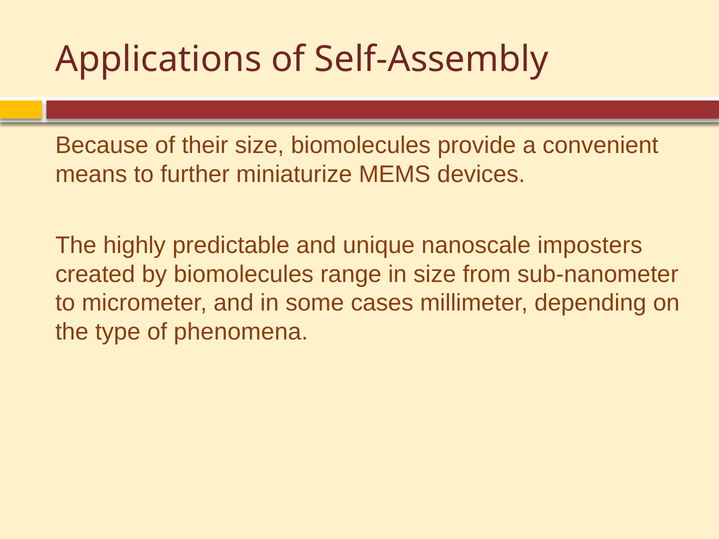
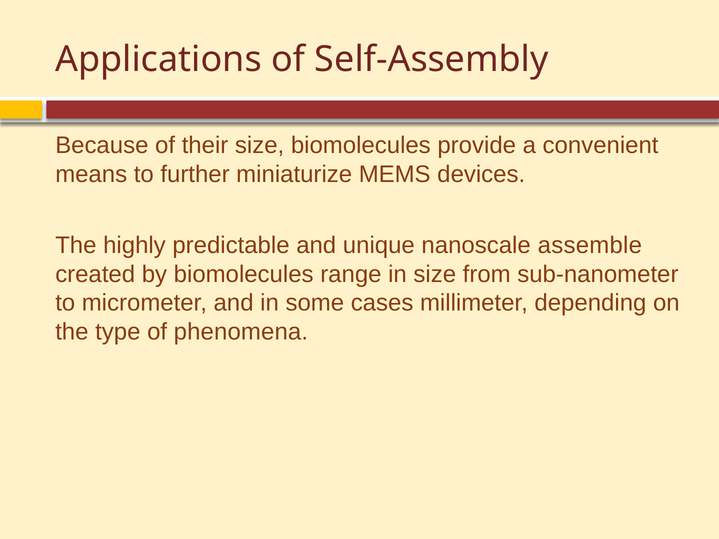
imposters: imposters -> assemble
